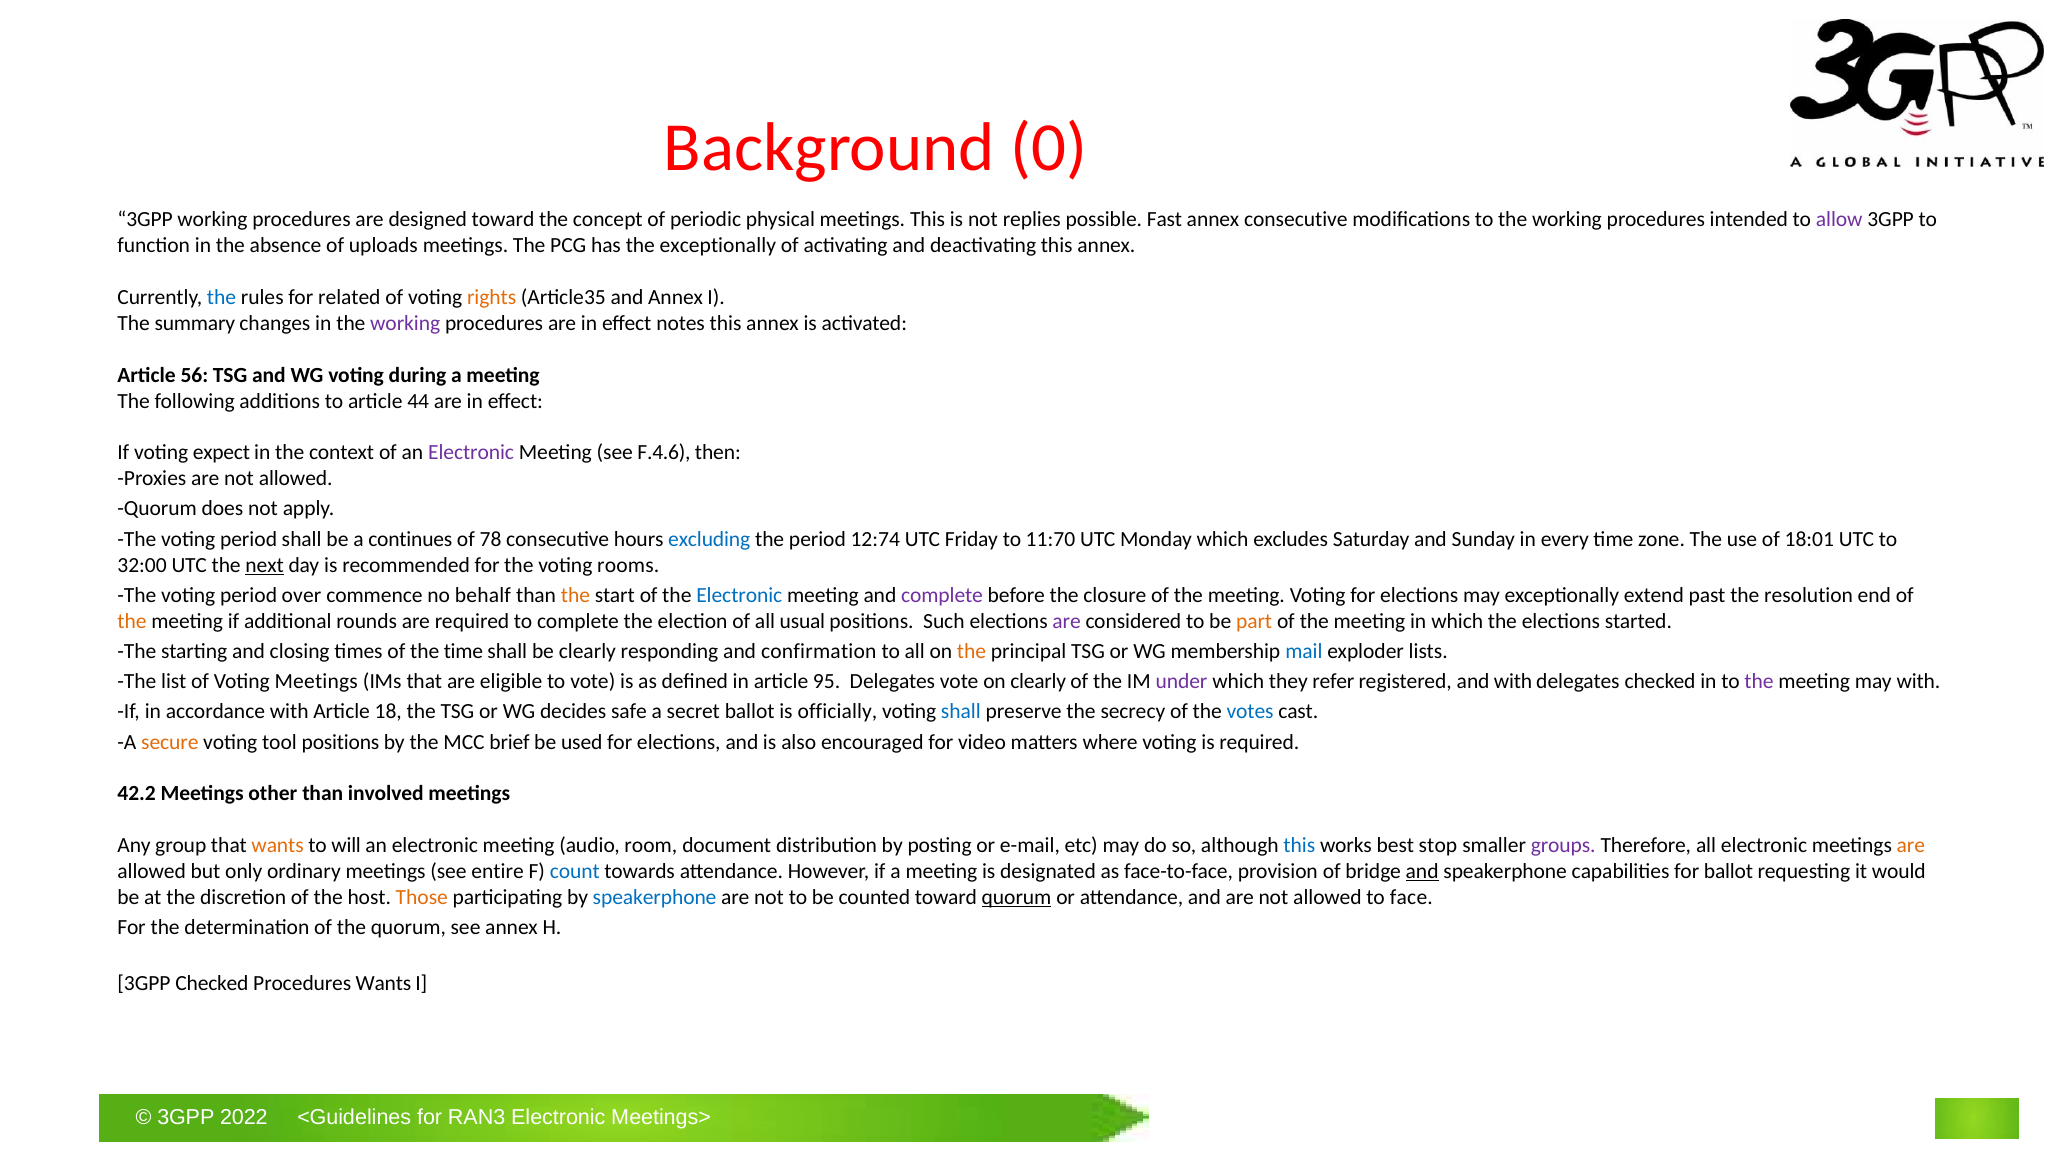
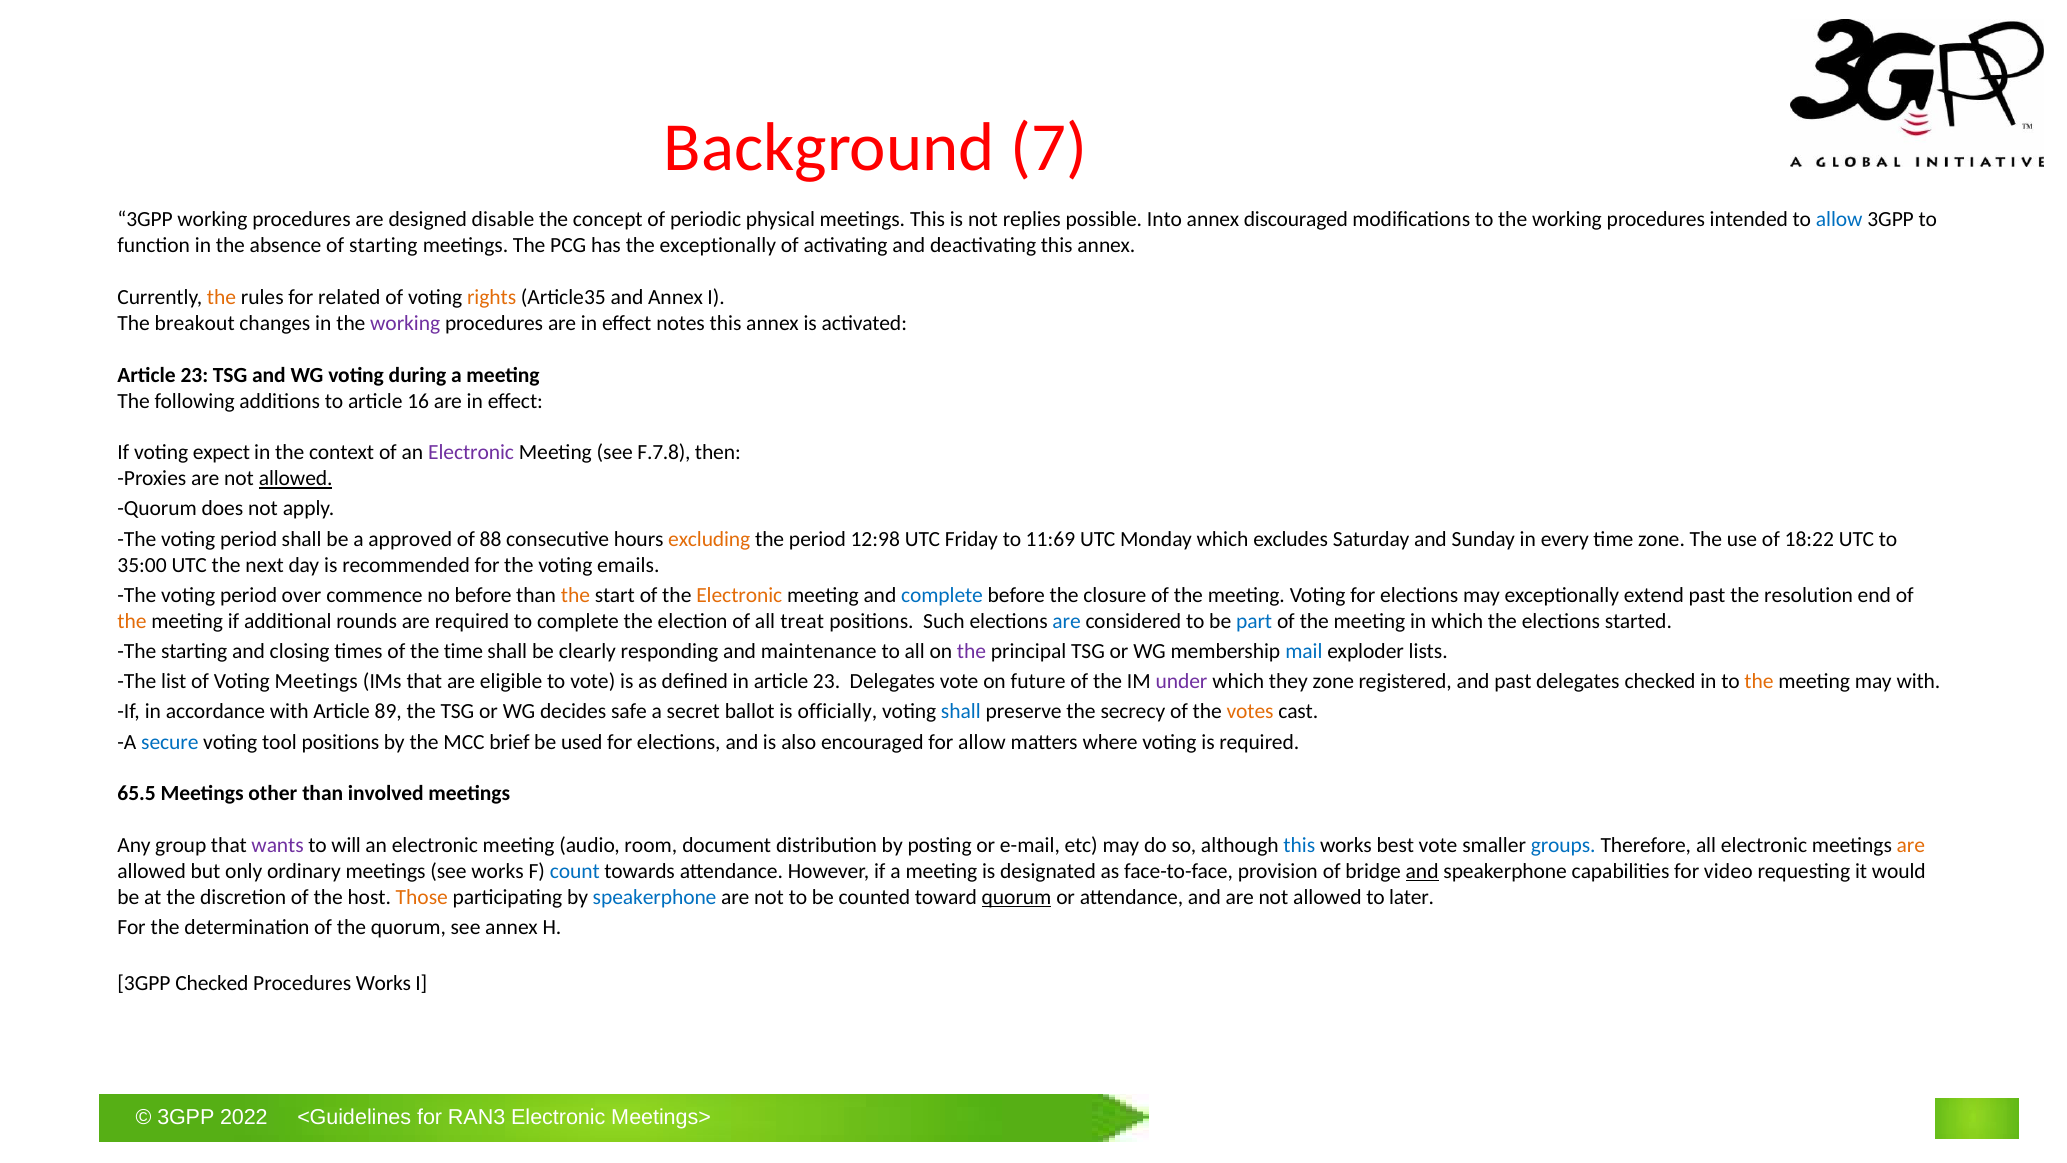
0: 0 -> 7
designed toward: toward -> disable
Fast: Fast -> Into
annex consecutive: consecutive -> discouraged
allow at (1839, 220) colour: purple -> blue
of uploads: uploads -> starting
the at (222, 297) colour: blue -> orange
summary: summary -> breakout
56 at (194, 375): 56 -> 23
44: 44 -> 16
F.4.6: F.4.6 -> F.7.8
allowed at (296, 479) underline: none -> present
continues: continues -> approved
78: 78 -> 88
excluding colour: blue -> orange
12:74: 12:74 -> 12:98
11:70: 11:70 -> 11:69
18:01: 18:01 -> 18:22
32:00: 32:00 -> 35:00
next underline: present -> none
rooms: rooms -> emails
no behalf: behalf -> before
Electronic at (739, 595) colour: blue -> orange
complete at (942, 595) colour: purple -> blue
usual: usual -> treat
are at (1067, 621) colour: purple -> blue
part colour: orange -> blue
confirmation: confirmation -> maintenance
the at (972, 651) colour: orange -> purple
in article 95: 95 -> 23
on clearly: clearly -> future
they refer: refer -> zone
and with: with -> past
the at (1759, 681) colour: purple -> orange
18: 18 -> 89
votes colour: blue -> orange
secure colour: orange -> blue
for video: video -> allow
42.2: 42.2 -> 65.5
wants at (278, 845) colour: orange -> purple
best stop: stop -> vote
groups colour: purple -> blue
see entire: entire -> works
for ballot: ballot -> video
face: face -> later
Procedures Wants: Wants -> Works
